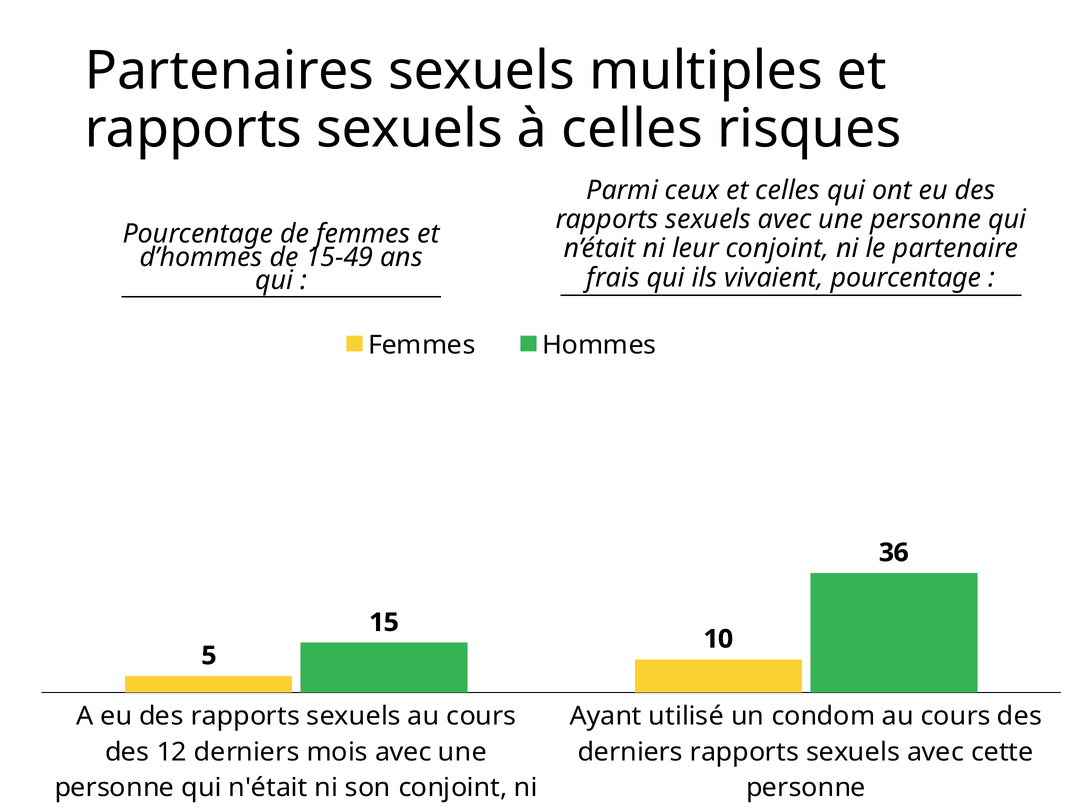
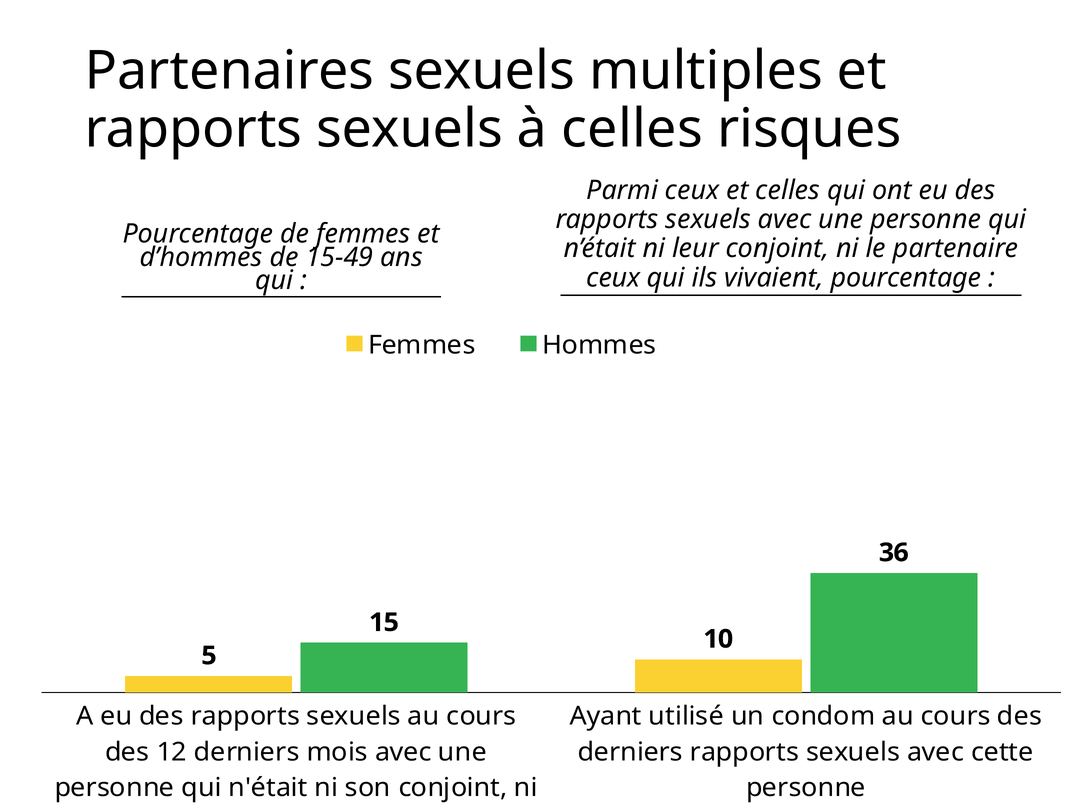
frais at (613, 278): frais -> ceux
